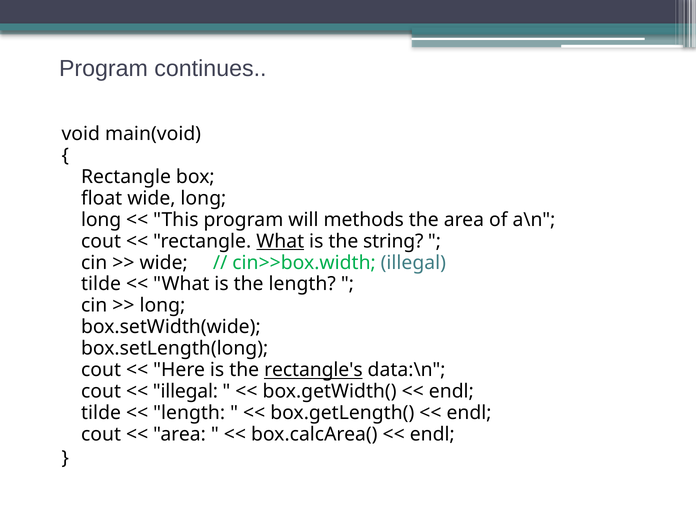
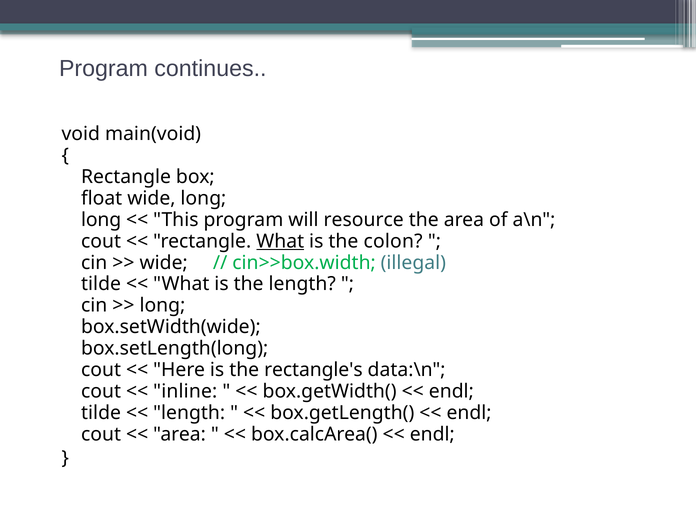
methods: methods -> resource
string: string -> colon
rectangle's underline: present -> none
illegal at (185, 392): illegal -> inline
